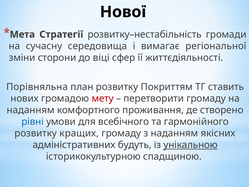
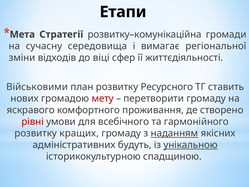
Нової: Нової -> Етапи
розвитку–нестабільність: розвитку–нестабільність -> розвитку–комунікаційна
сторони: сторони -> відходів
Порівняльна: Порівняльна -> Військовими
Покриттям: Покриттям -> Ресурсного
наданням at (31, 110): наданням -> яскравого
рівні colour: blue -> red
наданням at (174, 133) underline: none -> present
